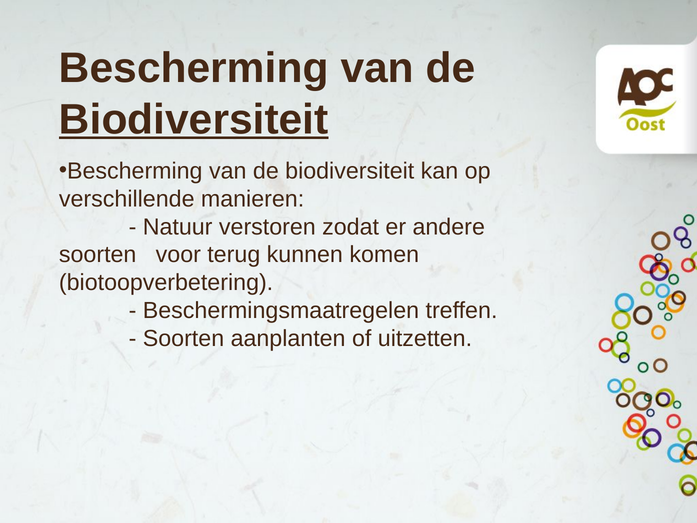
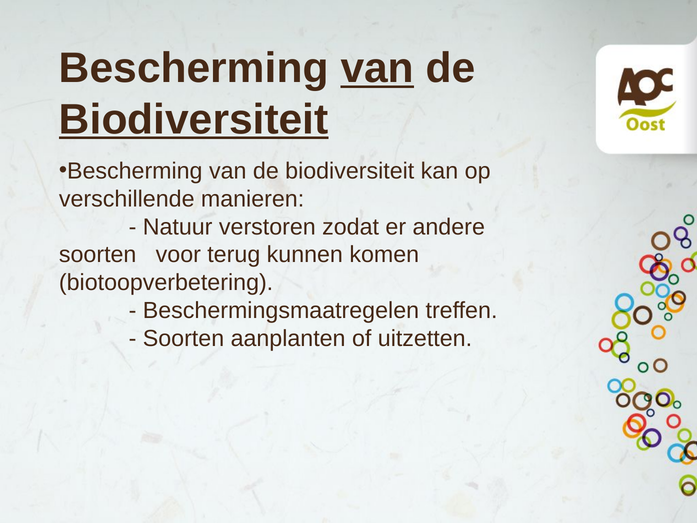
van at (377, 68) underline: none -> present
